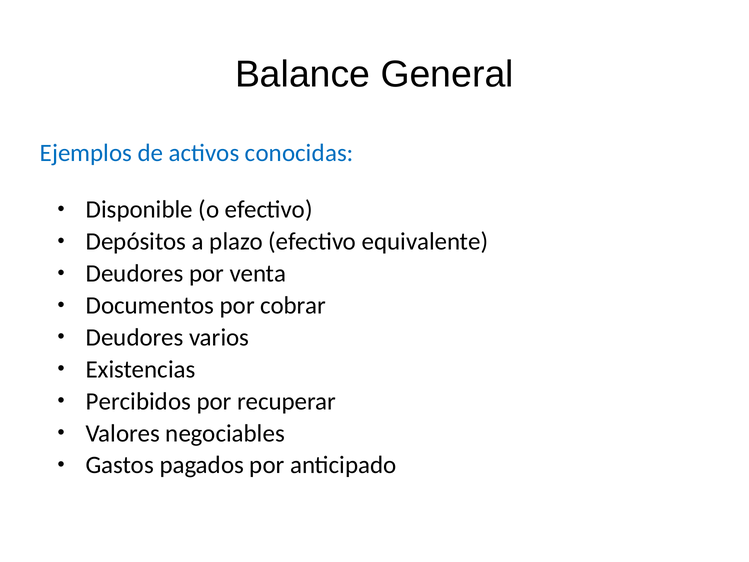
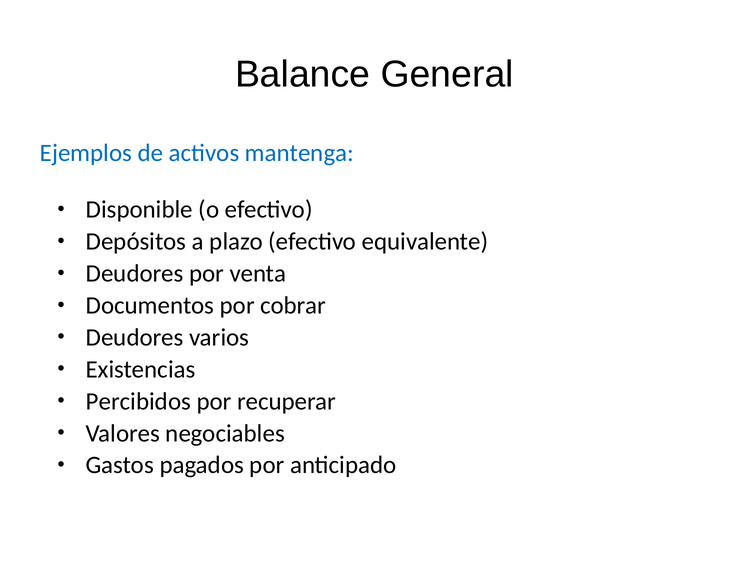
conocidas: conocidas -> mantenga
